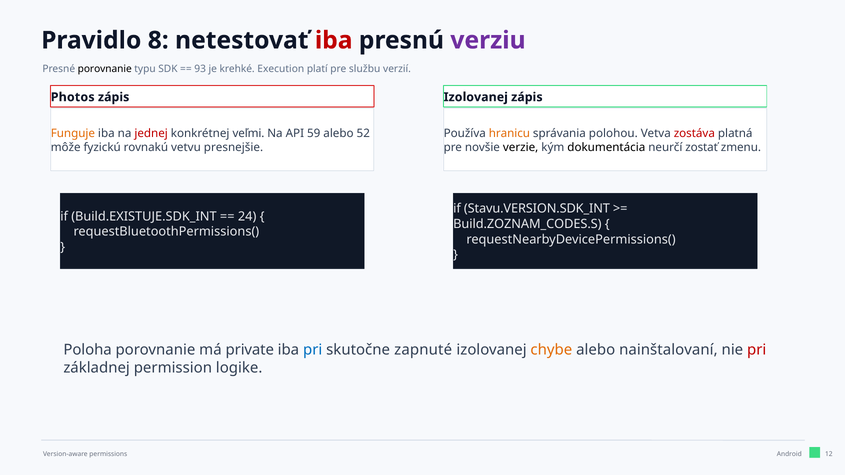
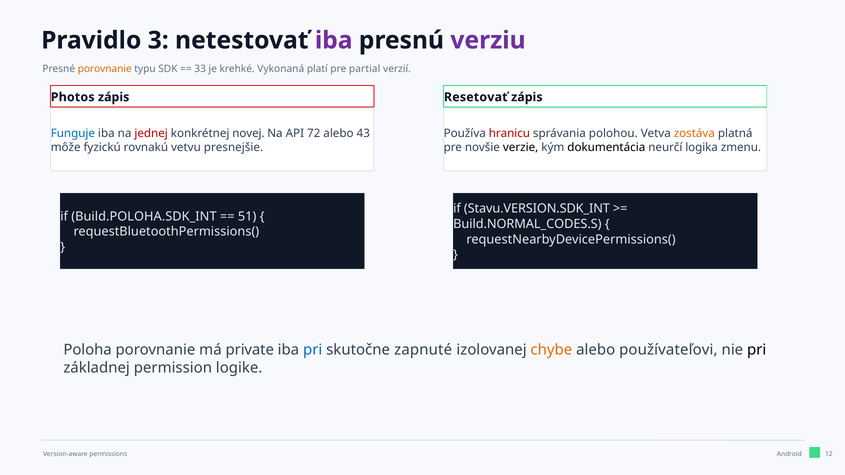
8: 8 -> 3
iba at (334, 40) colour: red -> purple
porovnanie at (105, 69) colour: black -> orange
93: 93 -> 33
Execution: Execution -> Vykonaná
službu: službu -> partial
Izolovanej at (476, 97): Izolovanej -> Resetovať
Funguje colour: orange -> blue
veľmi: veľmi -> novej
59: 59 -> 72
52: 52 -> 43
hranicu colour: orange -> red
zostáva colour: red -> orange
zostať: zostať -> logika
Build.EXISTUJE.SDK_INT: Build.EXISTUJE.SDK_INT -> Build.POLOHA.SDK_INT
24: 24 -> 51
Build.ZOZNAM_CODES.S: Build.ZOZNAM_CODES.S -> Build.NORMAL_CODES.S
nainštalovaní: nainštalovaní -> používateľovi
pri at (757, 350) colour: red -> black
